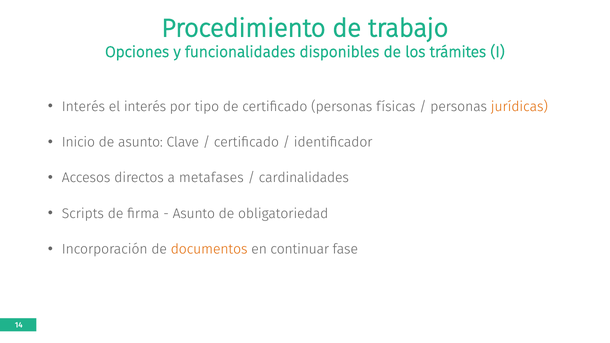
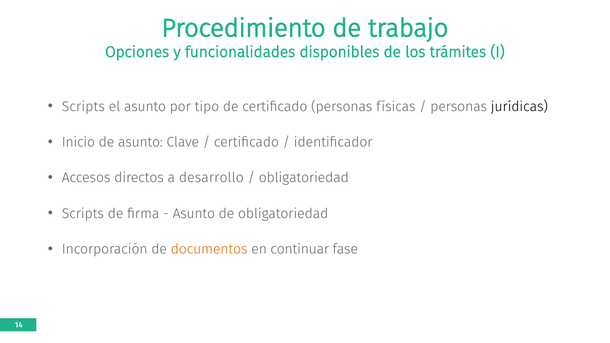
Interés at (83, 107): Interés -> Scripts
el interés: interés -> asunto
jurídicas colour: orange -> black
metafases: metafases -> desarrollo
cardinalidades at (304, 178): cardinalidades -> obligatoriedad
